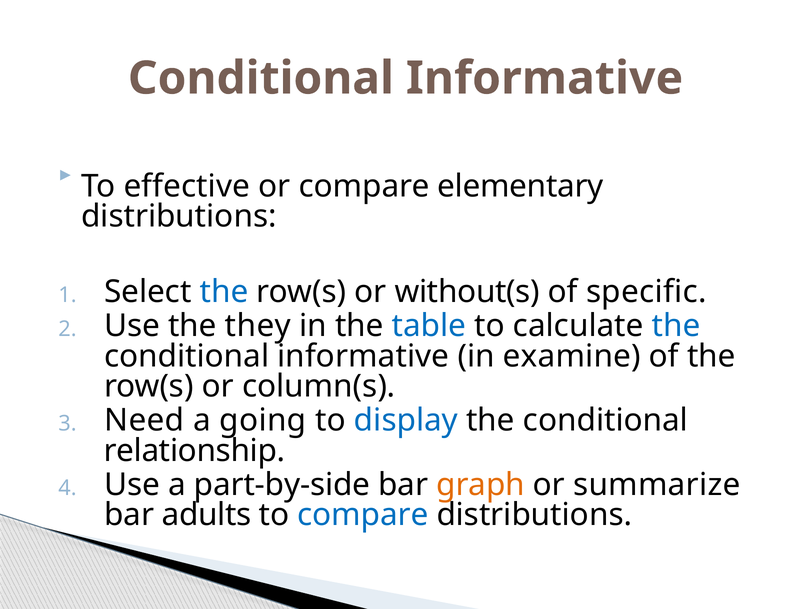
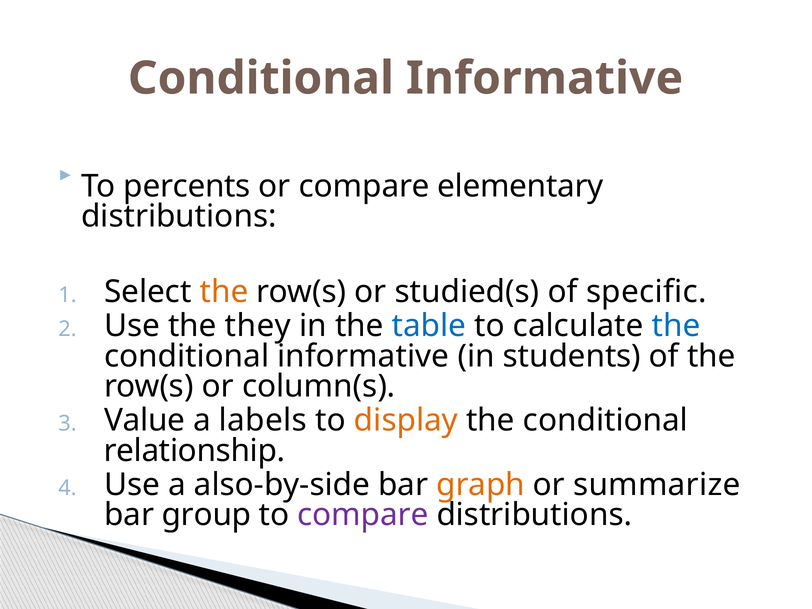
effective: effective -> percents
the at (224, 292) colour: blue -> orange
without(s: without(s -> studied(s
examine: examine -> students
Need: Need -> Value
going: going -> labels
display colour: blue -> orange
part-by-side: part-by-side -> also-by-side
adults: adults -> group
compare at (363, 515) colour: blue -> purple
